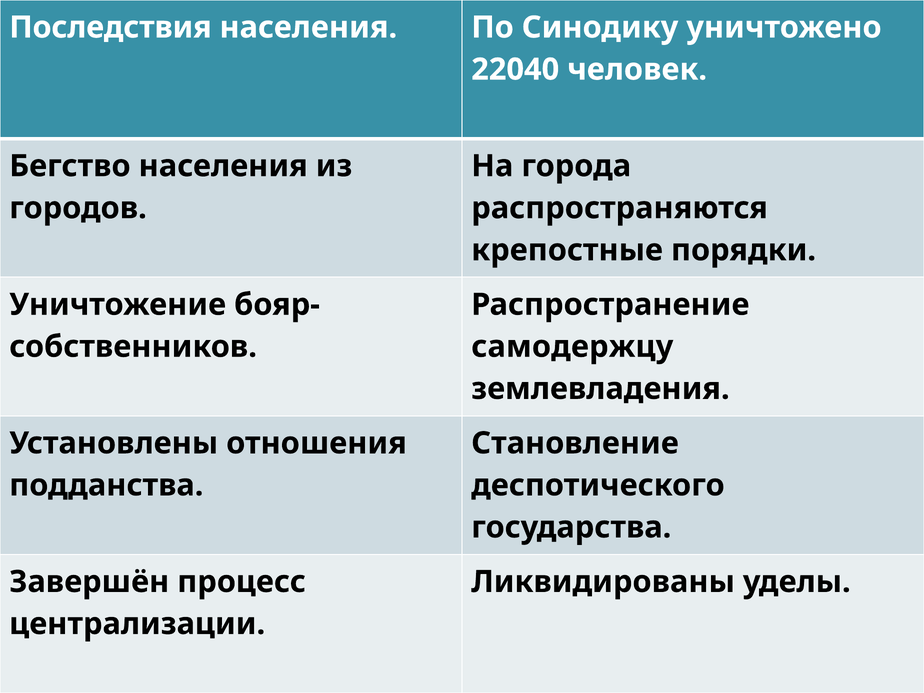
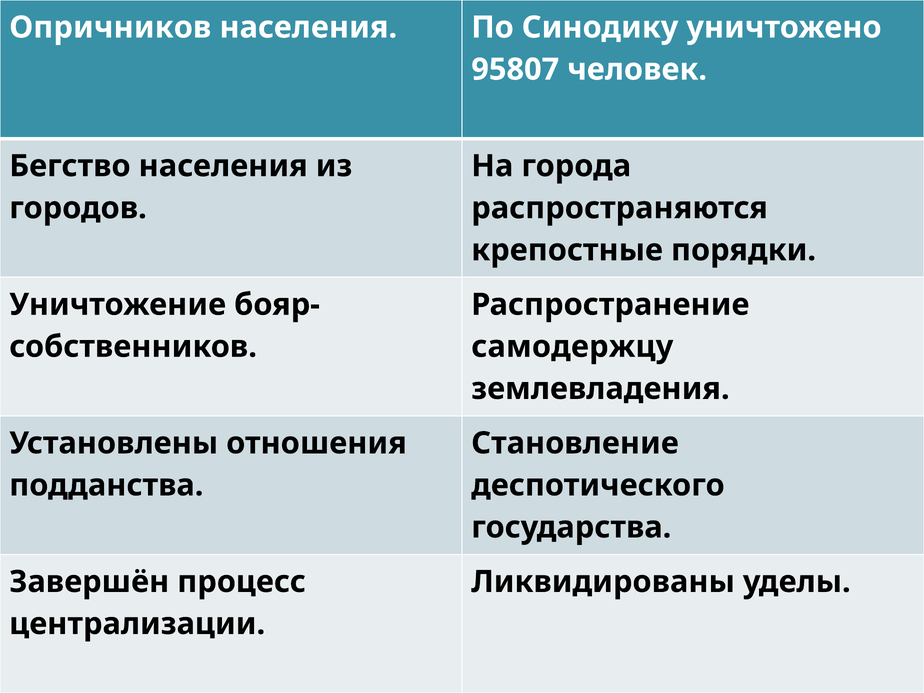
Последствия: Последствия -> Опричников
22040: 22040 -> 95807
